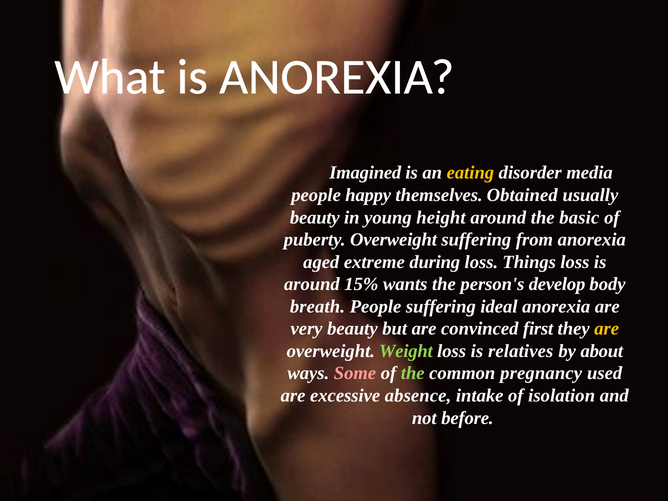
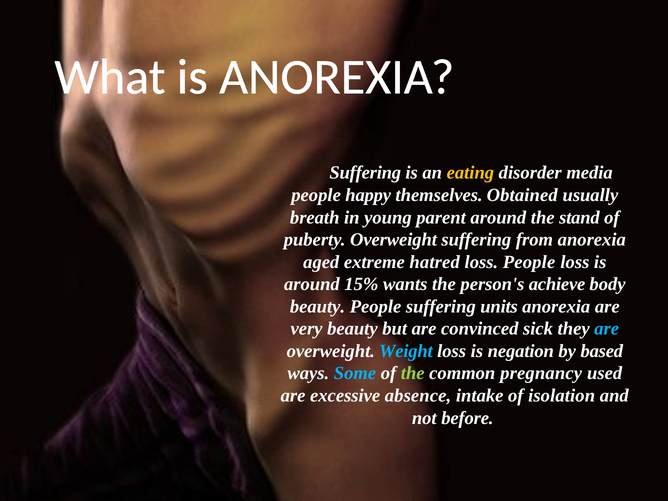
Imagined at (365, 173): Imagined -> Suffering
beauty at (315, 217): beauty -> breath
height: height -> parent
basic: basic -> stand
during: during -> hatred
loss Things: Things -> People
develop: develop -> achieve
breath at (317, 307): breath -> beauty
ideal: ideal -> units
first: first -> sick
are at (607, 329) colour: yellow -> light blue
Weight colour: light green -> light blue
relatives: relatives -> negation
about: about -> based
Some colour: pink -> light blue
